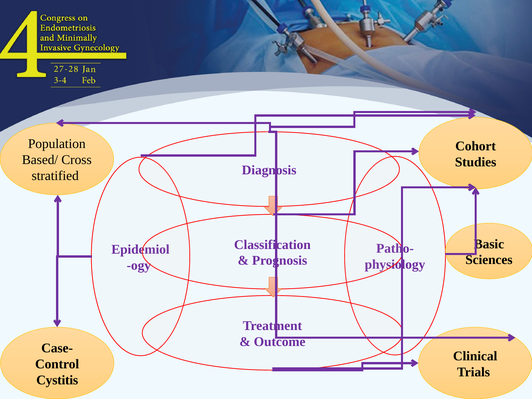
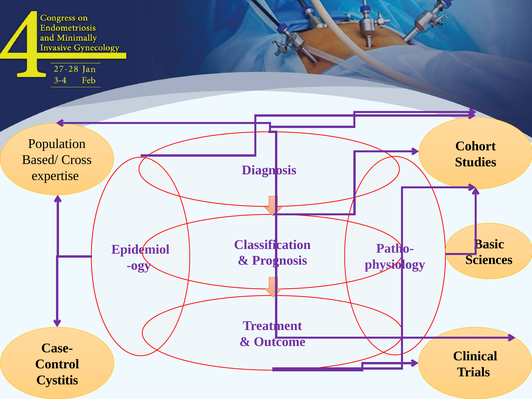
stratified: stratified -> expertise
